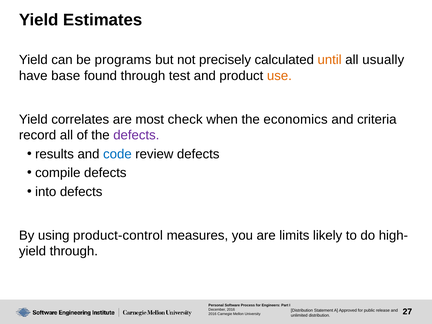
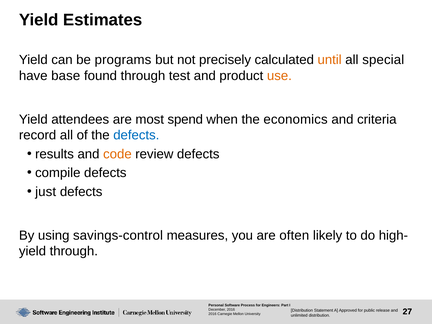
usually: usually -> special
correlates: correlates -> attendees
check: check -> spend
defects at (136, 135) colour: purple -> blue
code colour: blue -> orange
into: into -> just
product-control: product-control -> savings-control
limits: limits -> often
